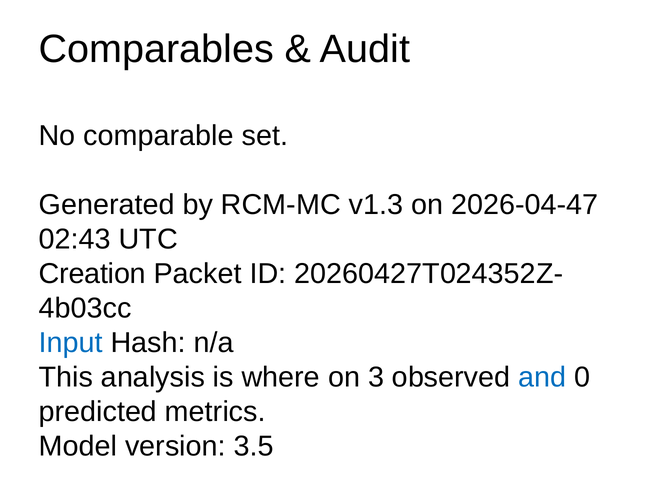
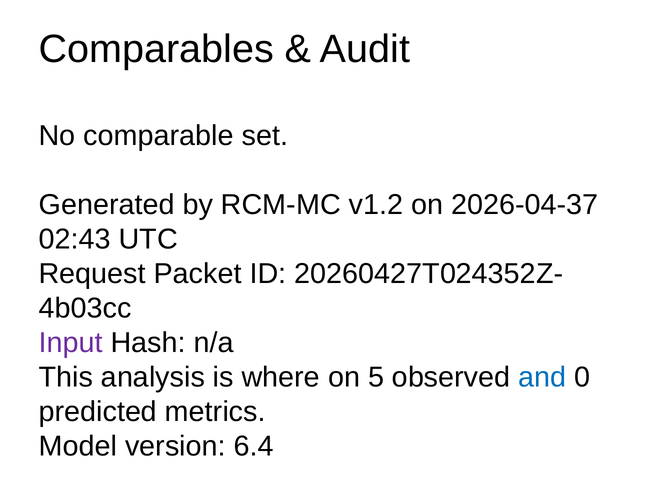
v1.3: v1.3 -> v1.2
2026-04-47: 2026-04-47 -> 2026-04-37
Creation: Creation -> Request
Input colour: blue -> purple
3: 3 -> 5
3.5: 3.5 -> 6.4
